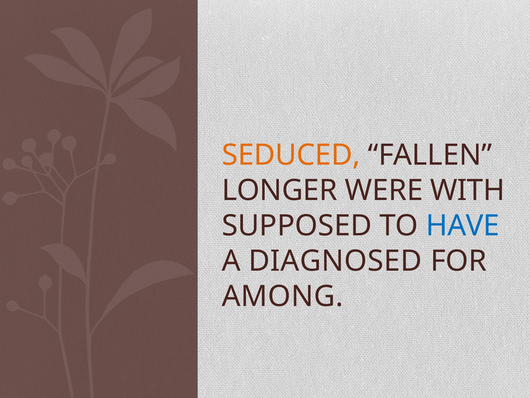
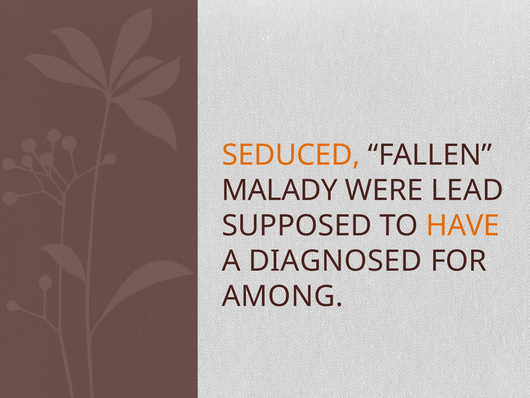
LONGER: LONGER -> MALADY
WITH: WITH -> LEAD
HAVE colour: blue -> orange
